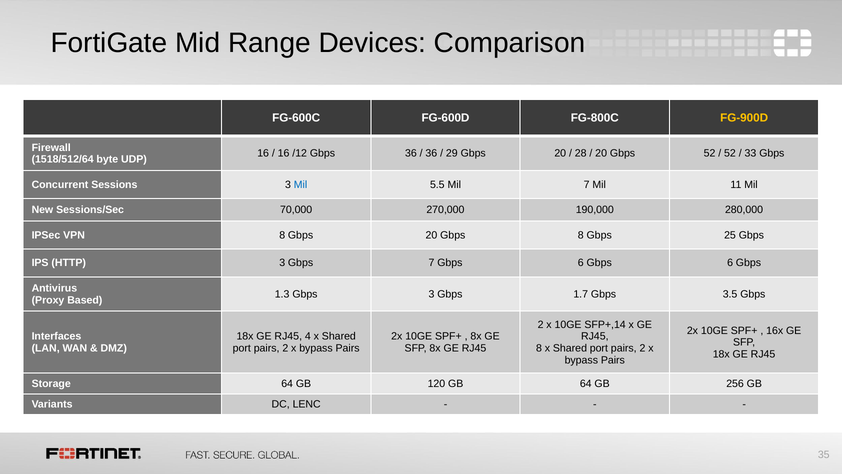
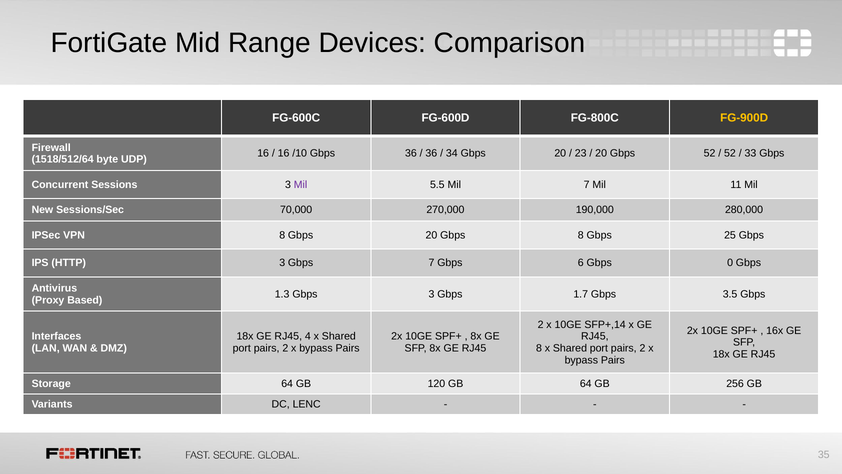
/12: /12 -> /10
29: 29 -> 34
28: 28 -> 23
Mil at (301, 184) colour: blue -> purple
6 Gbps 6: 6 -> 0
